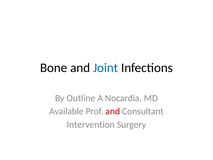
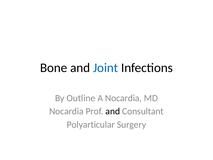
Available at (66, 111): Available -> Nocardia
and at (113, 111) colour: red -> black
Intervention: Intervention -> Polyarticular
